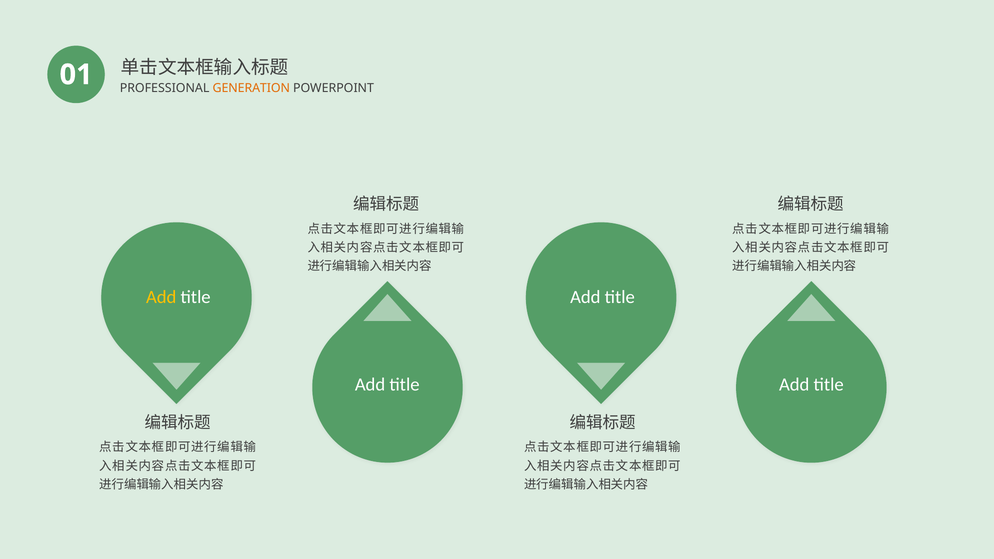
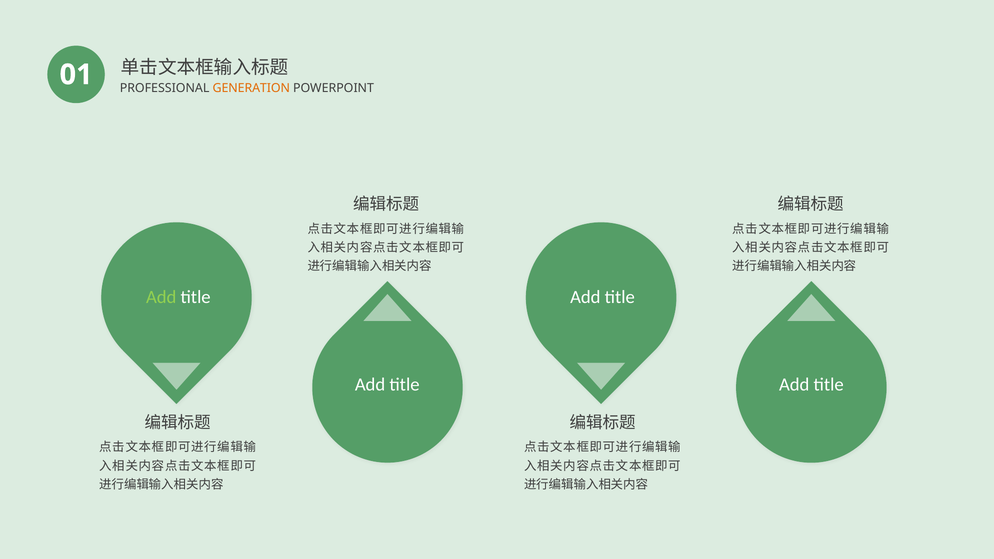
Add at (161, 297) colour: yellow -> light green
